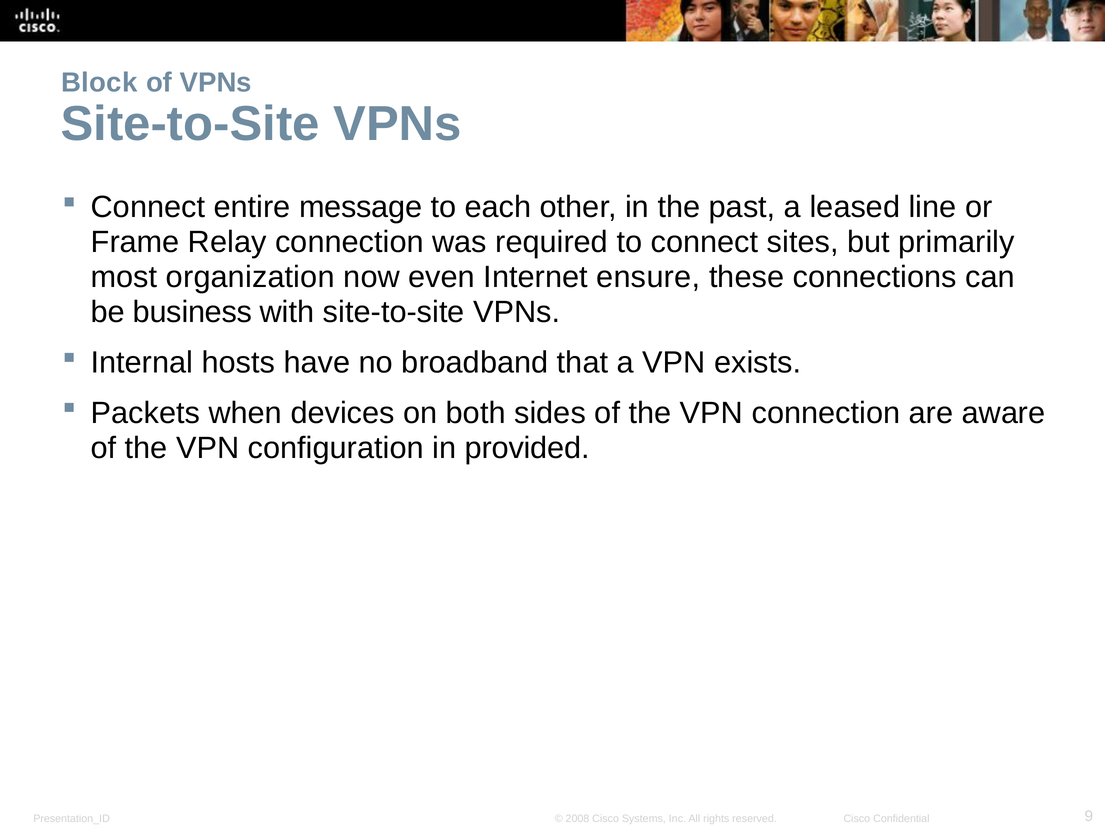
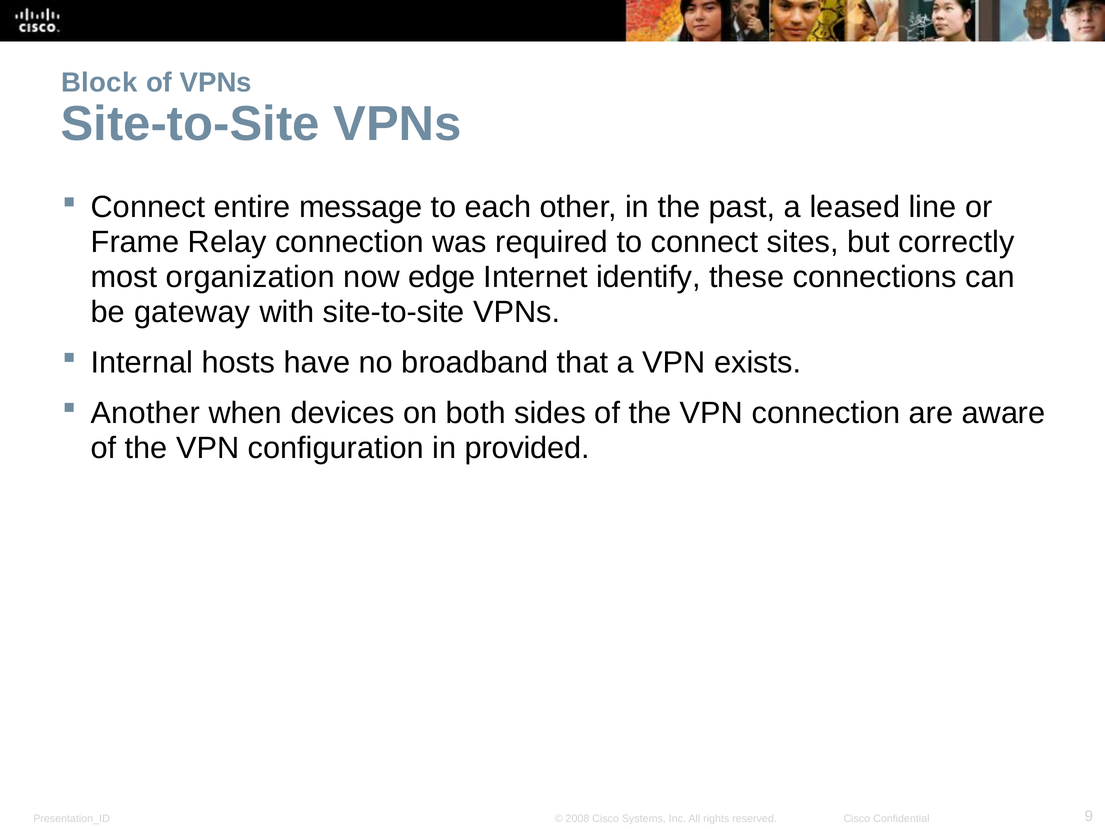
primarily: primarily -> correctly
even: even -> edge
ensure: ensure -> identify
business: business -> gateway
Packets: Packets -> Another
